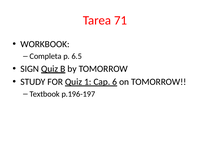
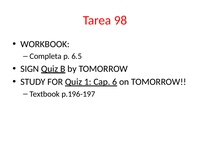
71: 71 -> 98
